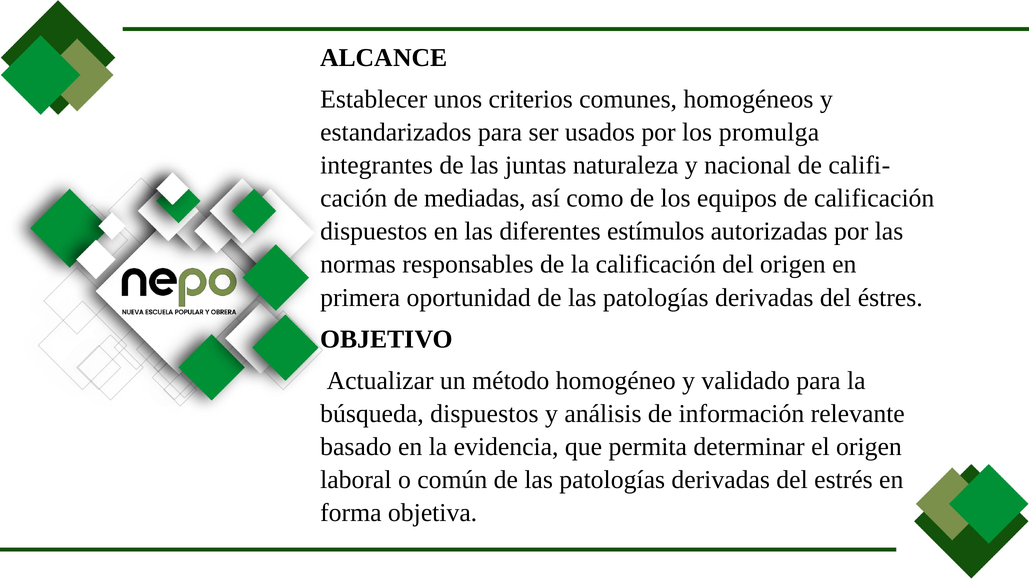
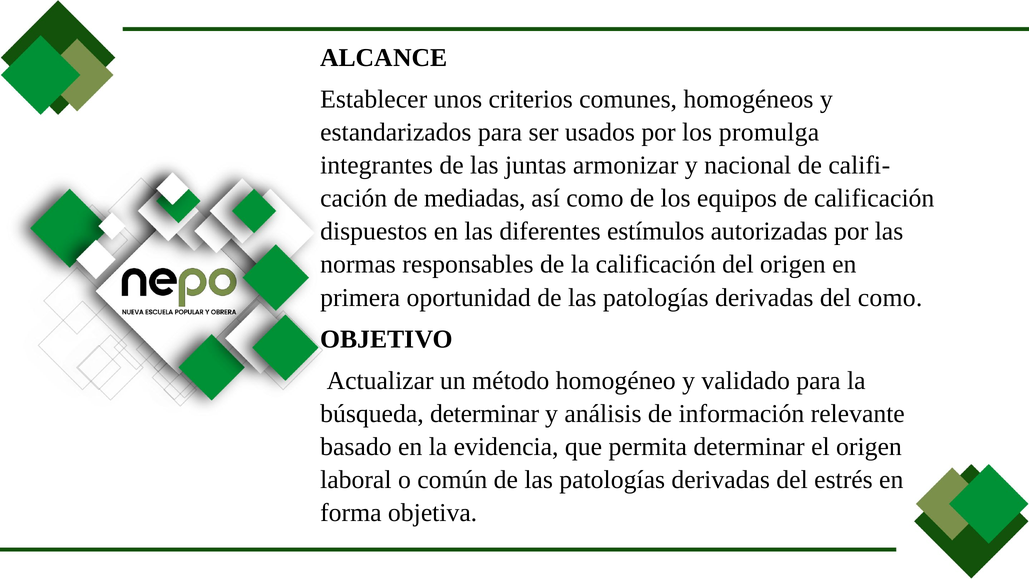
naturaleza: naturaleza -> armonizar
del éstres: éstres -> como
búsqueda dispuestos: dispuestos -> determinar
